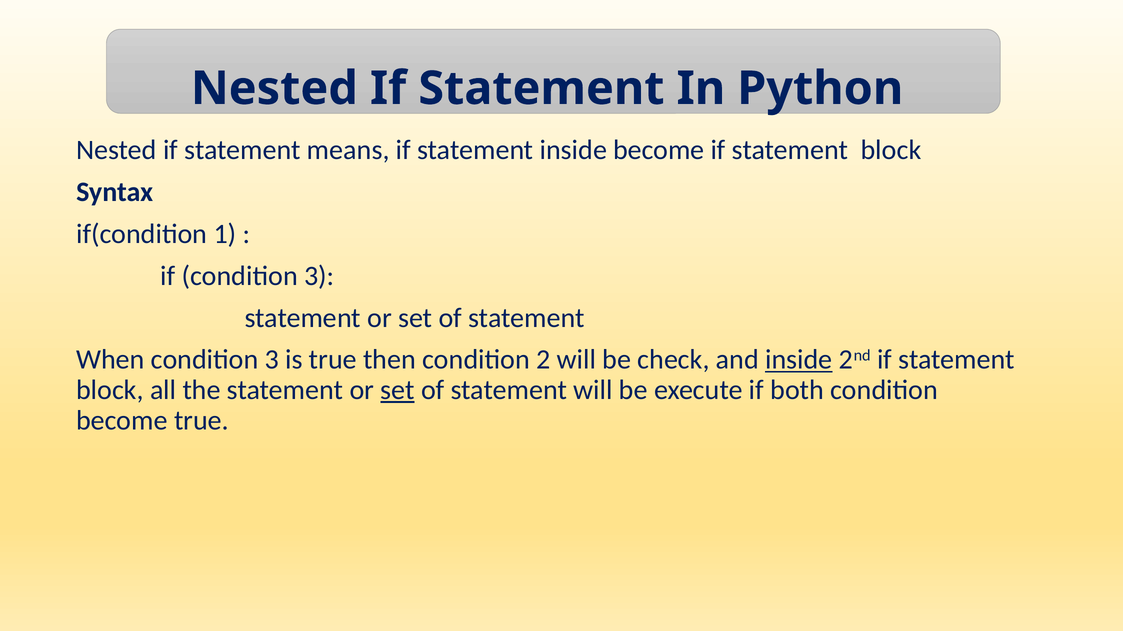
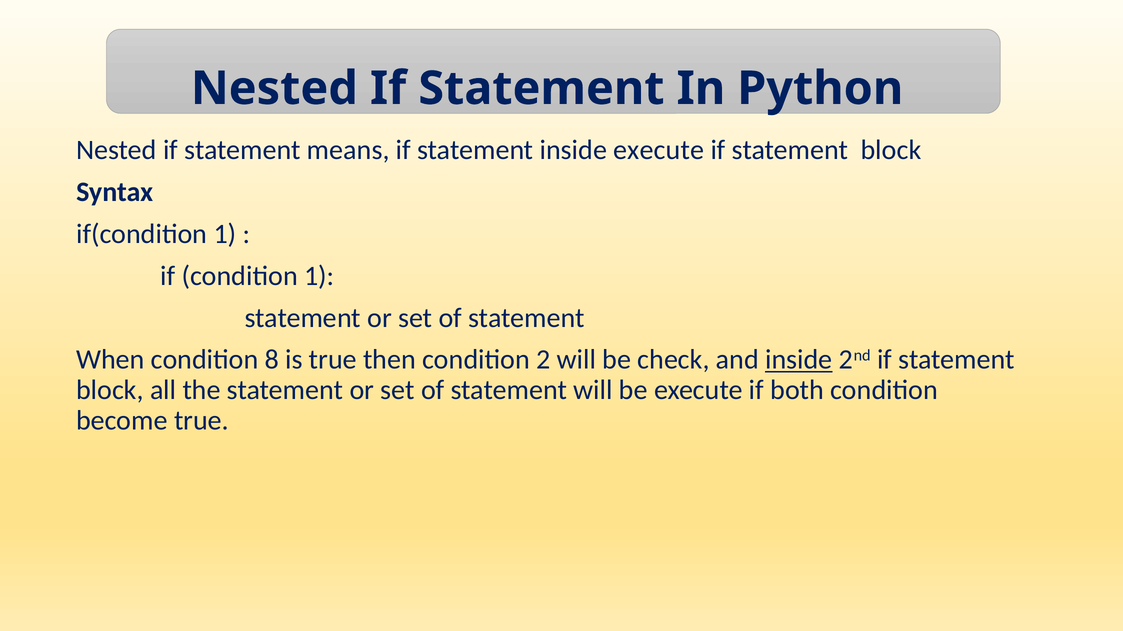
inside become: become -> execute
if condition 3: 3 -> 1
When condition 3: 3 -> 8
set at (398, 390) underline: present -> none
